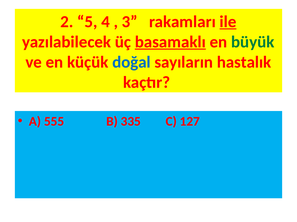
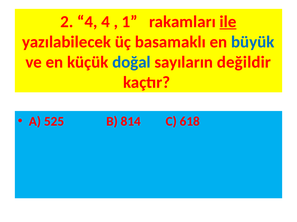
2 5: 5 -> 4
3: 3 -> 1
basamaklı underline: present -> none
büyük colour: green -> blue
hastalık: hastalık -> değildir
555: 555 -> 525
335: 335 -> 814
127: 127 -> 618
